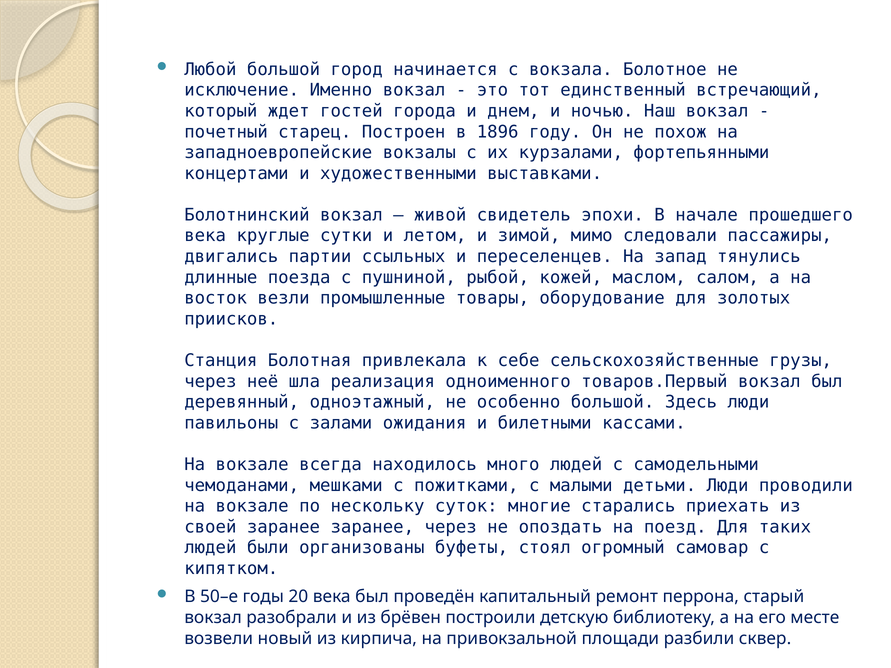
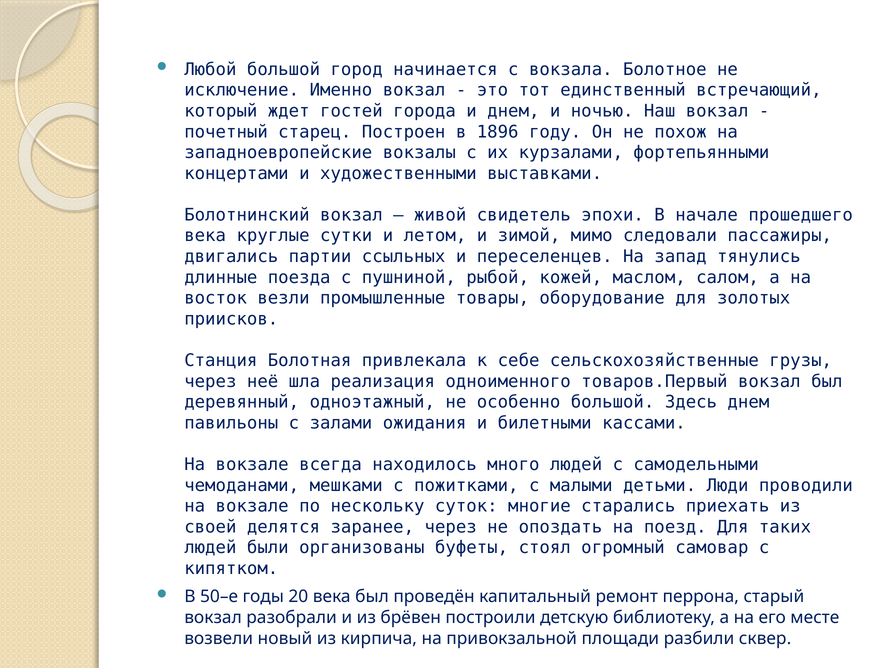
Здесь люди: люди -> днем
своей заранее: заранее -> делятся
